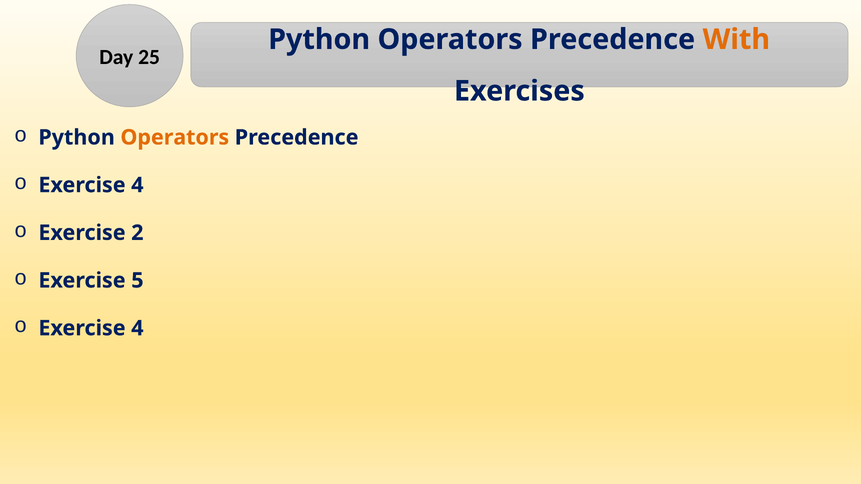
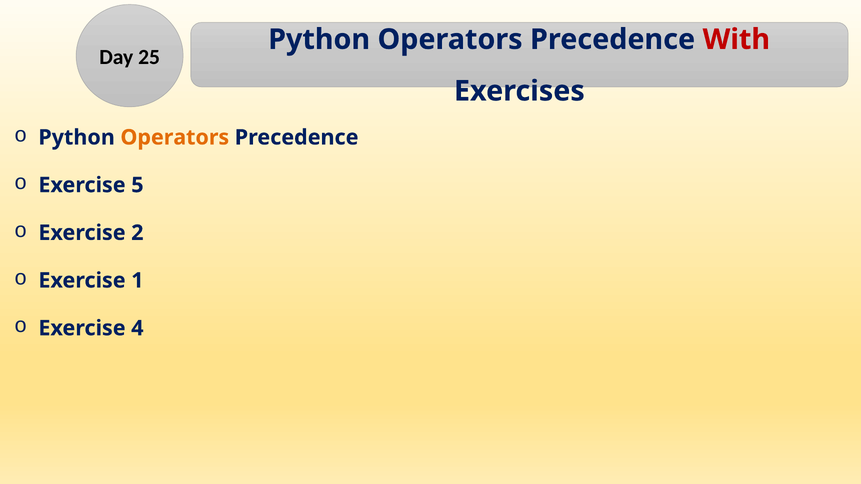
With colour: orange -> red
4 at (137, 185): 4 -> 5
5: 5 -> 1
